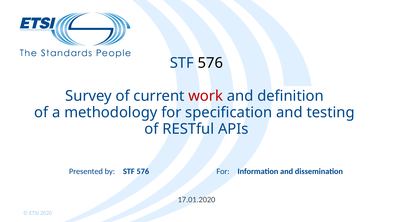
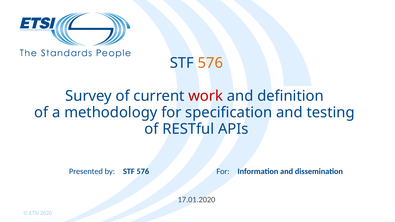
576 at (210, 63) colour: black -> orange
